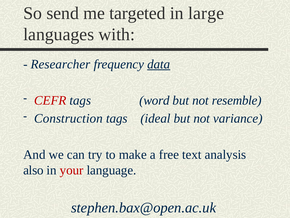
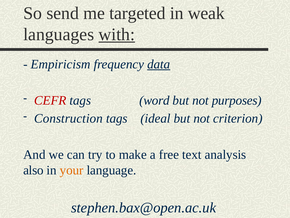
large: large -> weak
with underline: none -> present
Researcher: Researcher -> Empiricism
resemble: resemble -> purposes
variance: variance -> criterion
your colour: red -> orange
